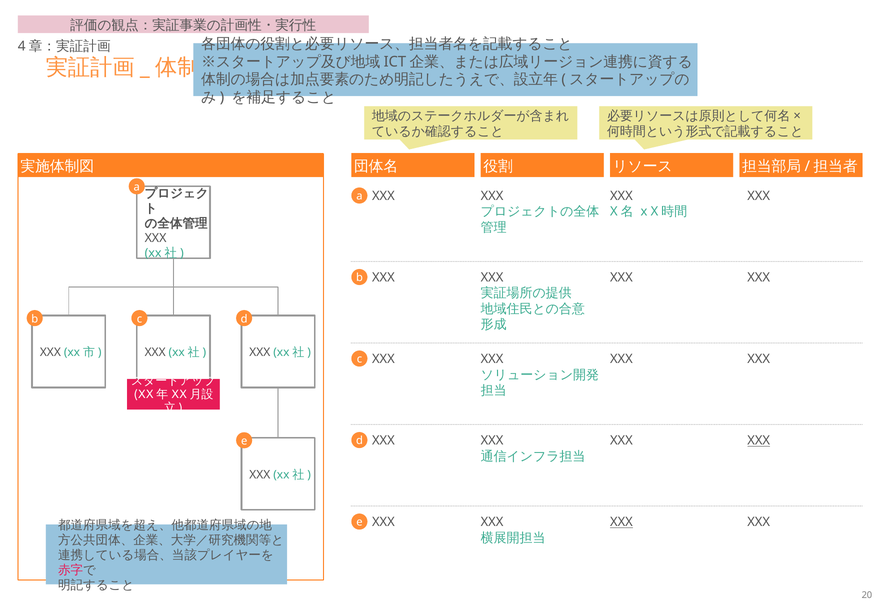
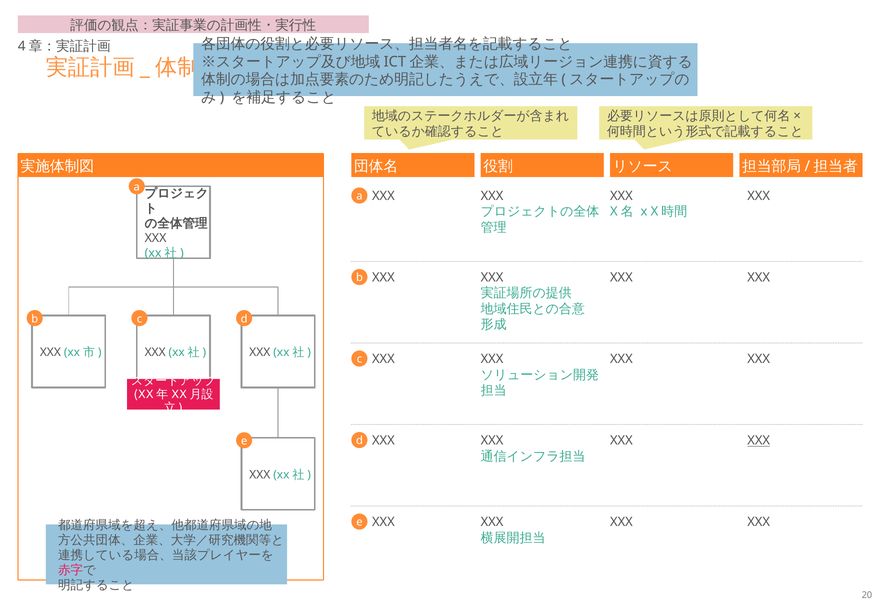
XXX at (621, 522) underline: present -> none
